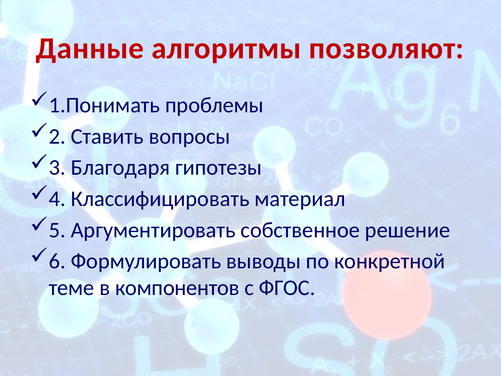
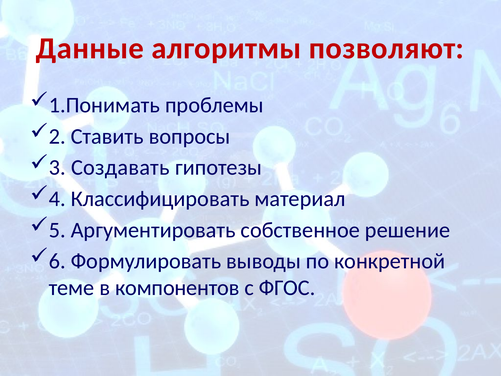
Благодаря: Благодаря -> Создавать
